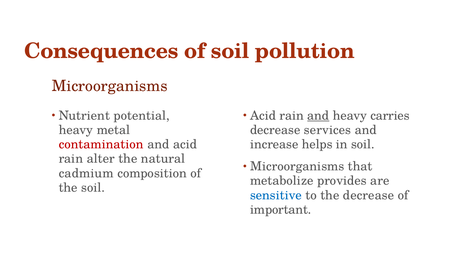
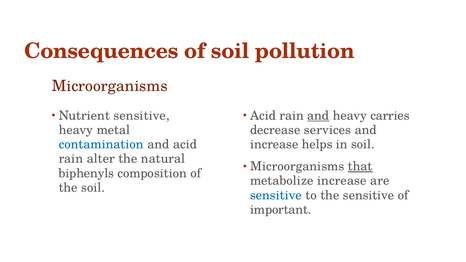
Nutrient potential: potential -> sensitive
contamination colour: red -> blue
that underline: none -> present
cadmium: cadmium -> biphenyls
metabolize provides: provides -> increase
the decrease: decrease -> sensitive
